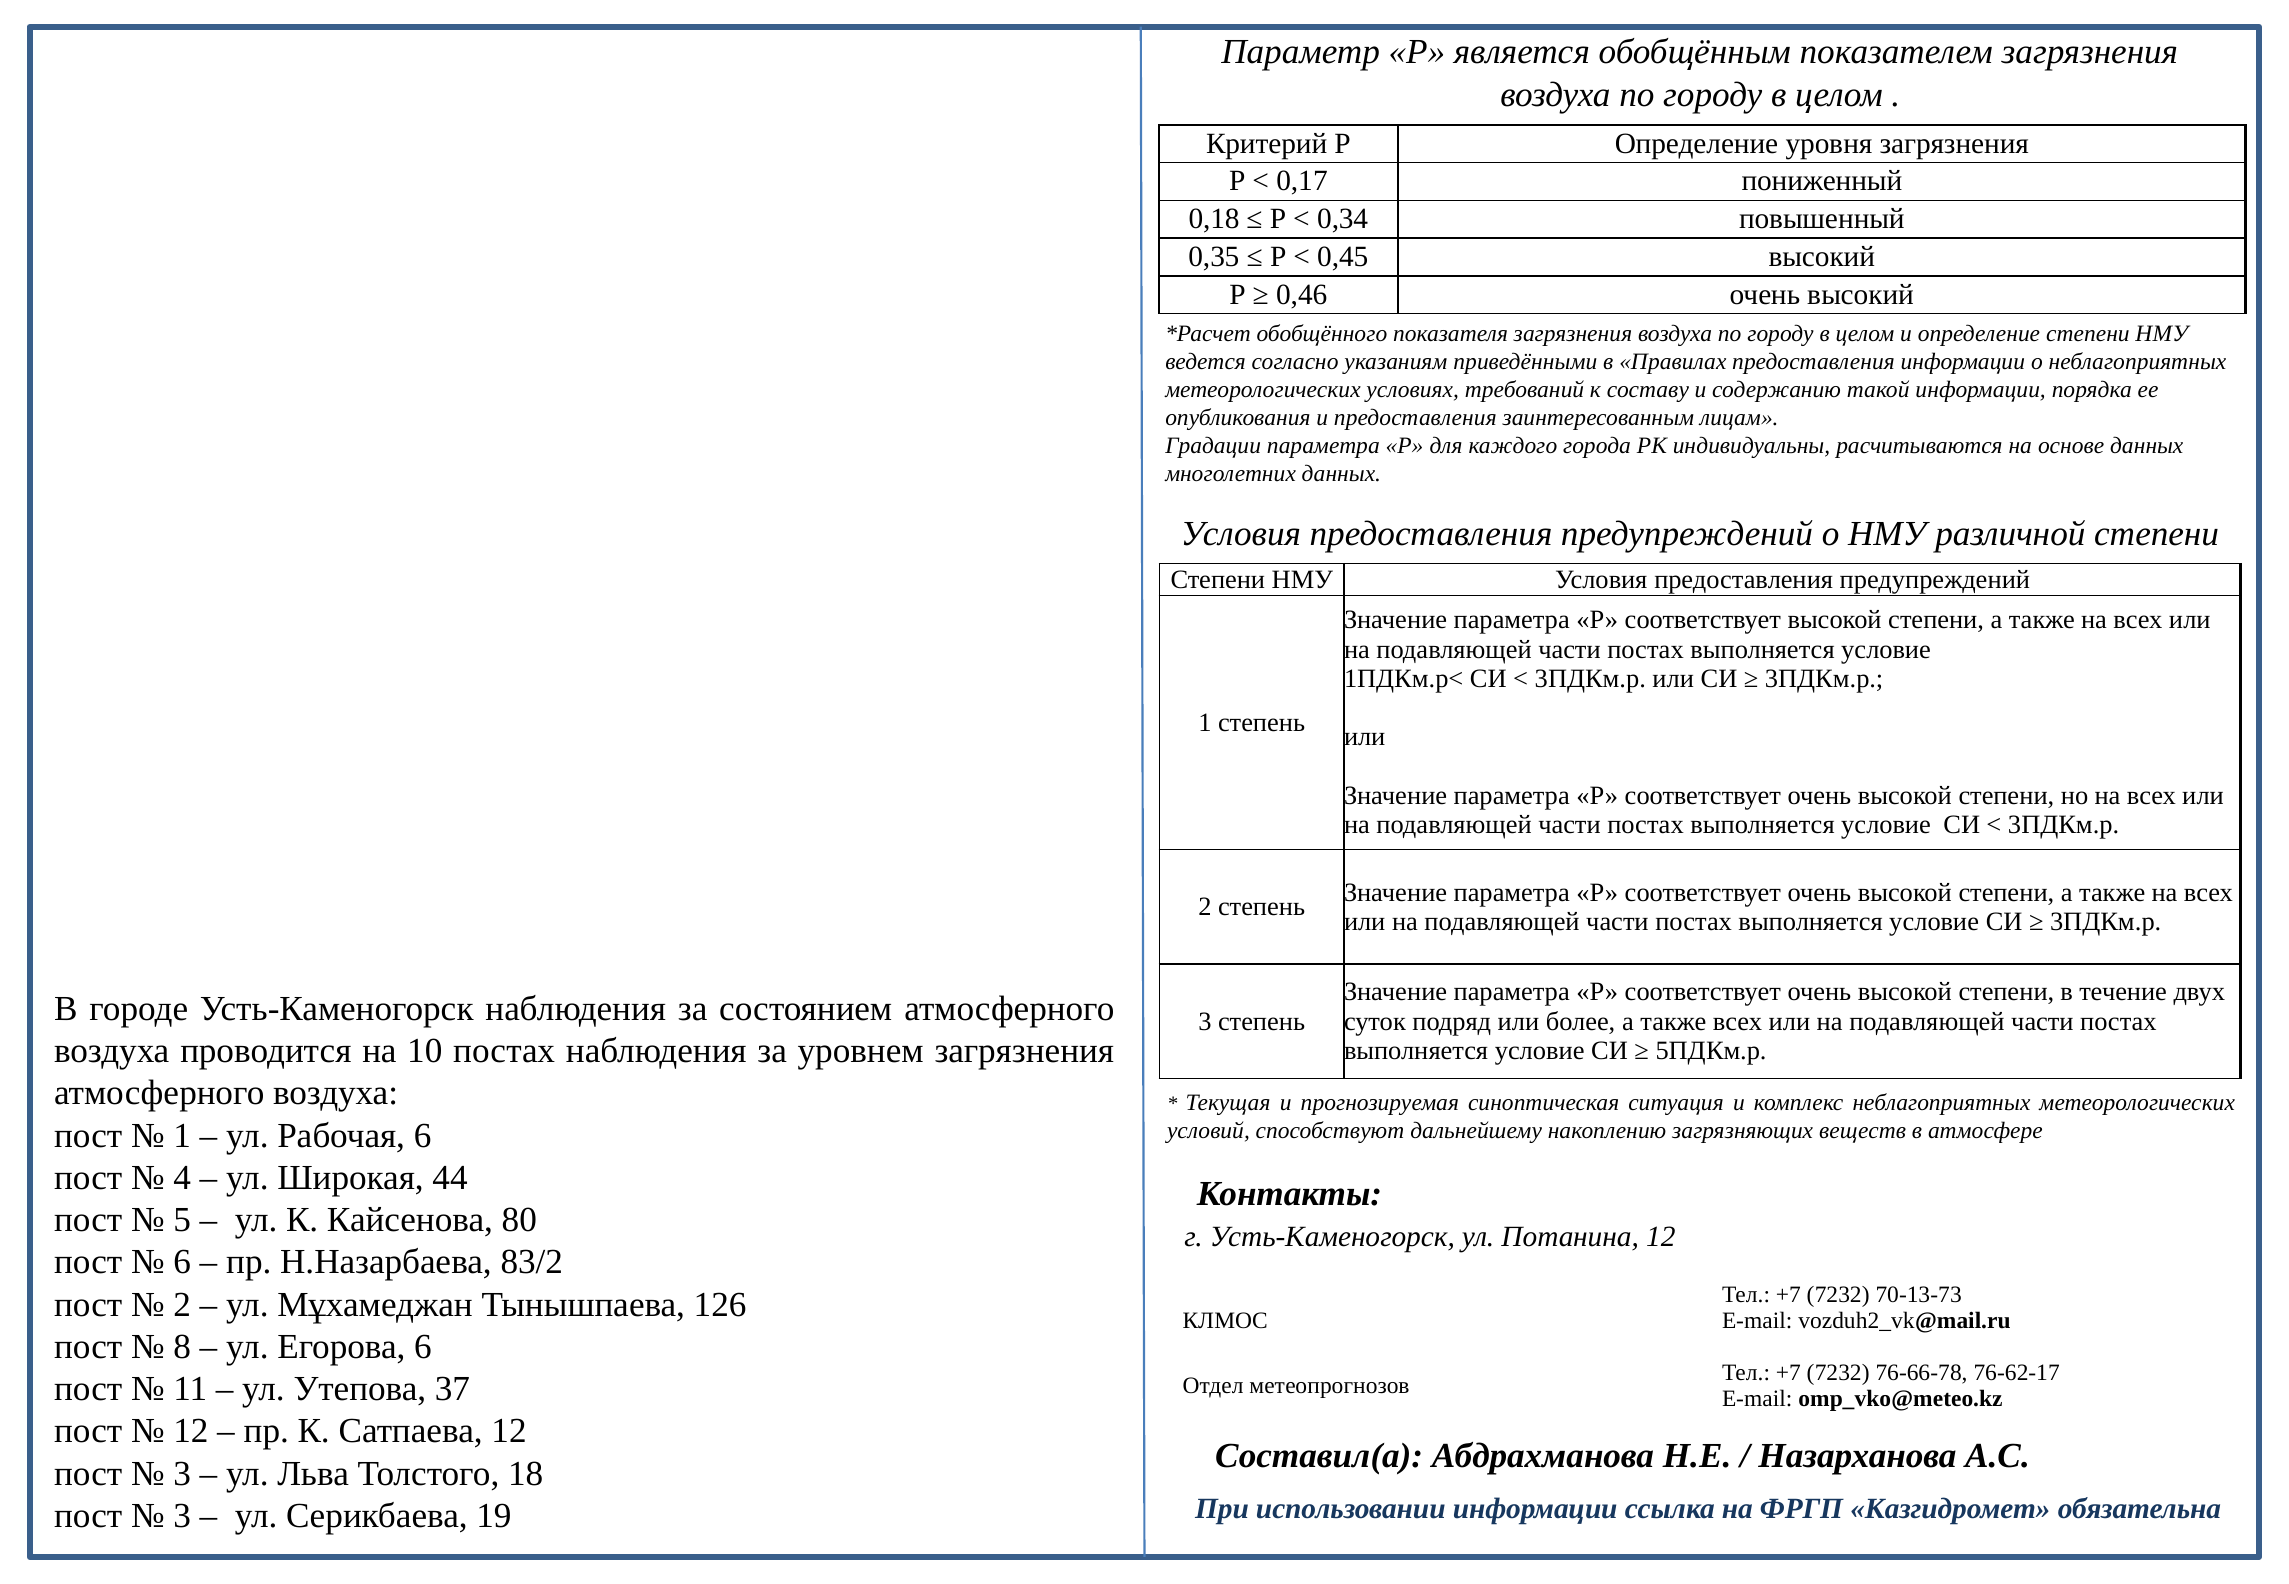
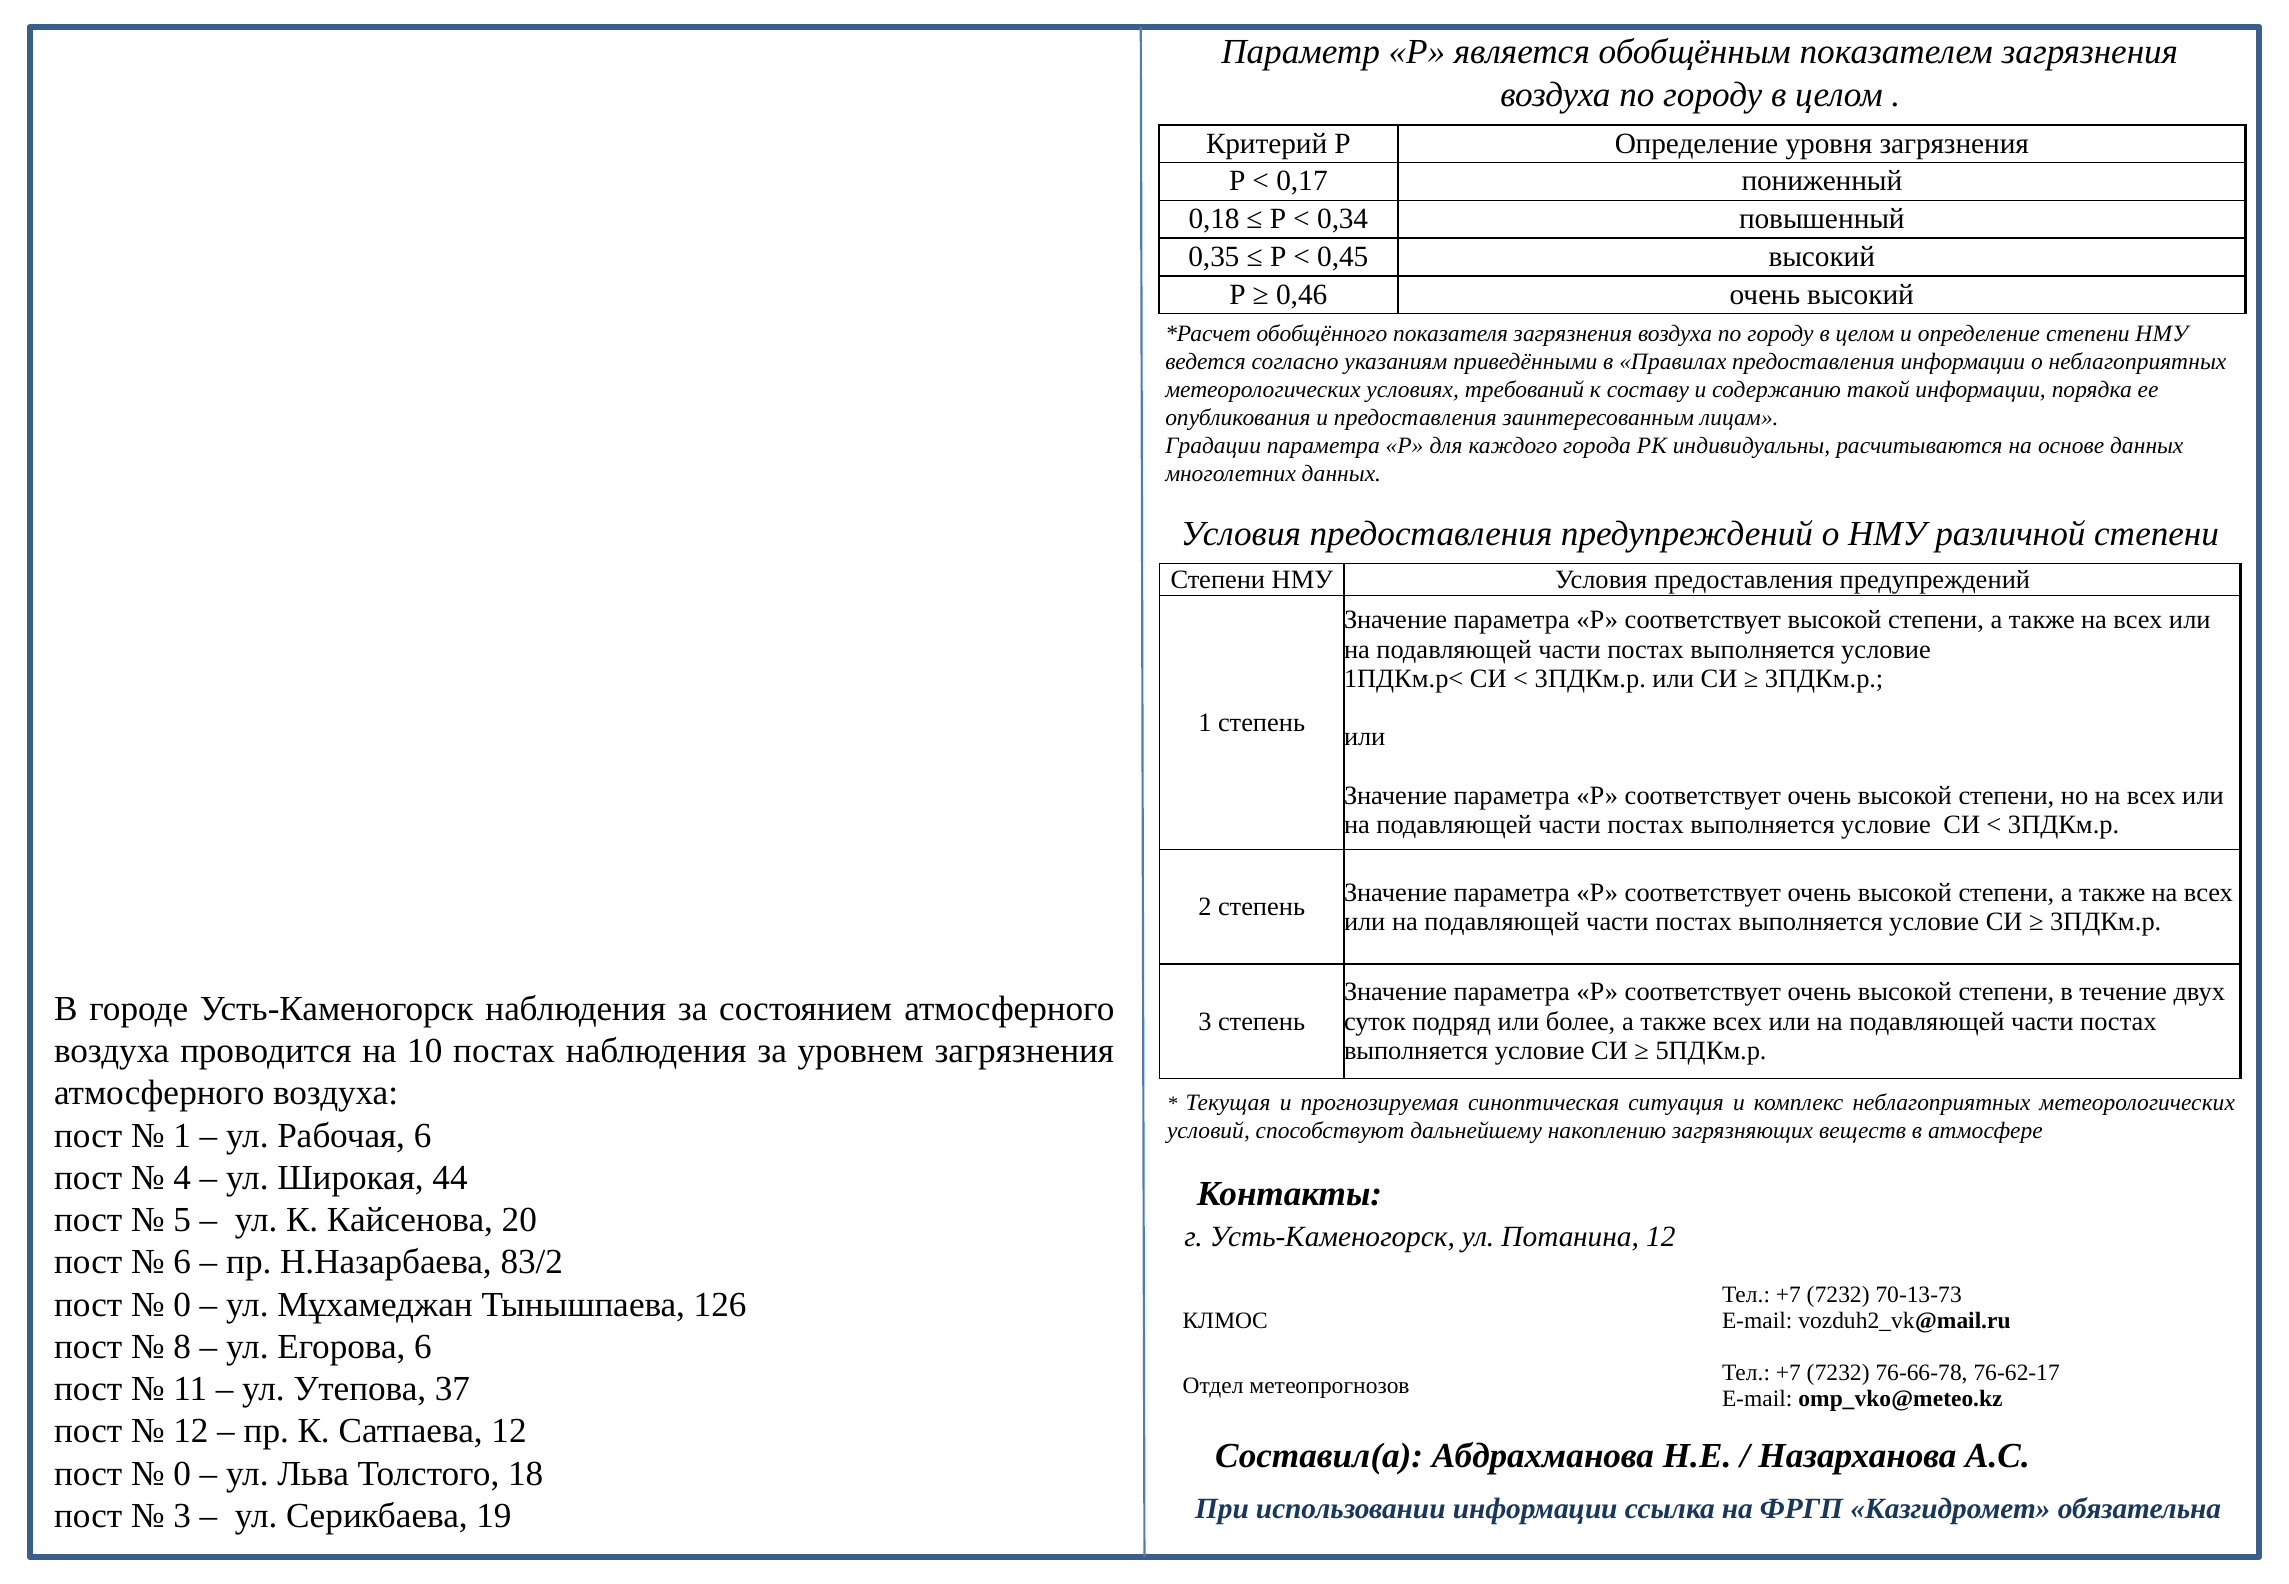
80: 80 -> 20
2 at (182, 1305): 2 -> 0
3 at (182, 1474): 3 -> 0
